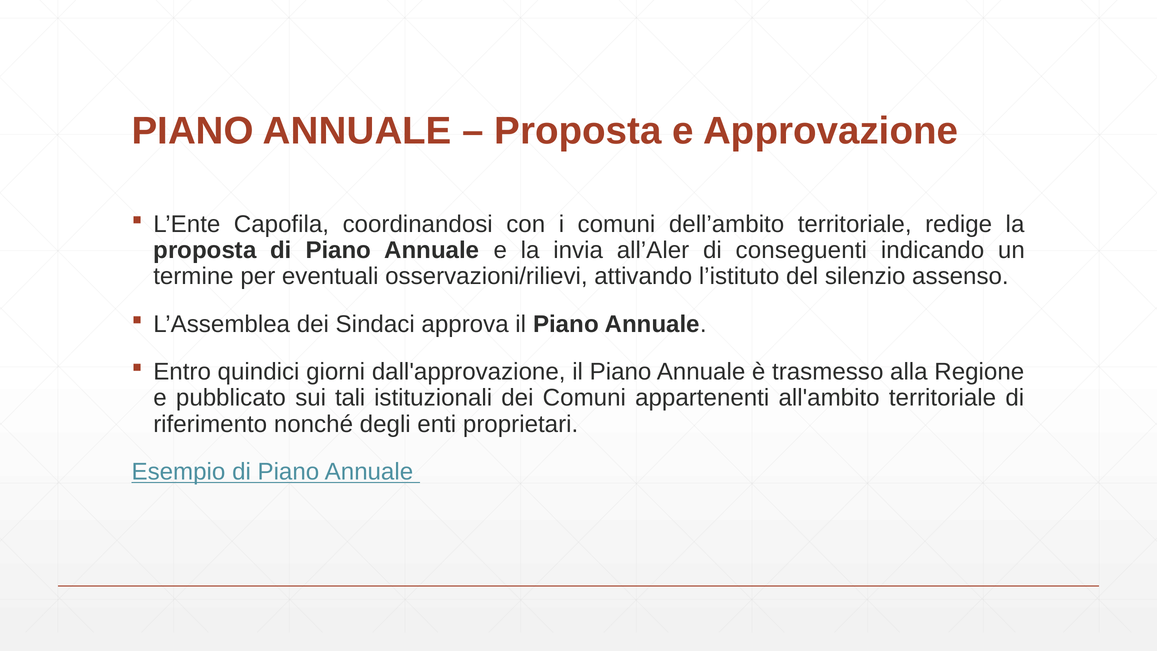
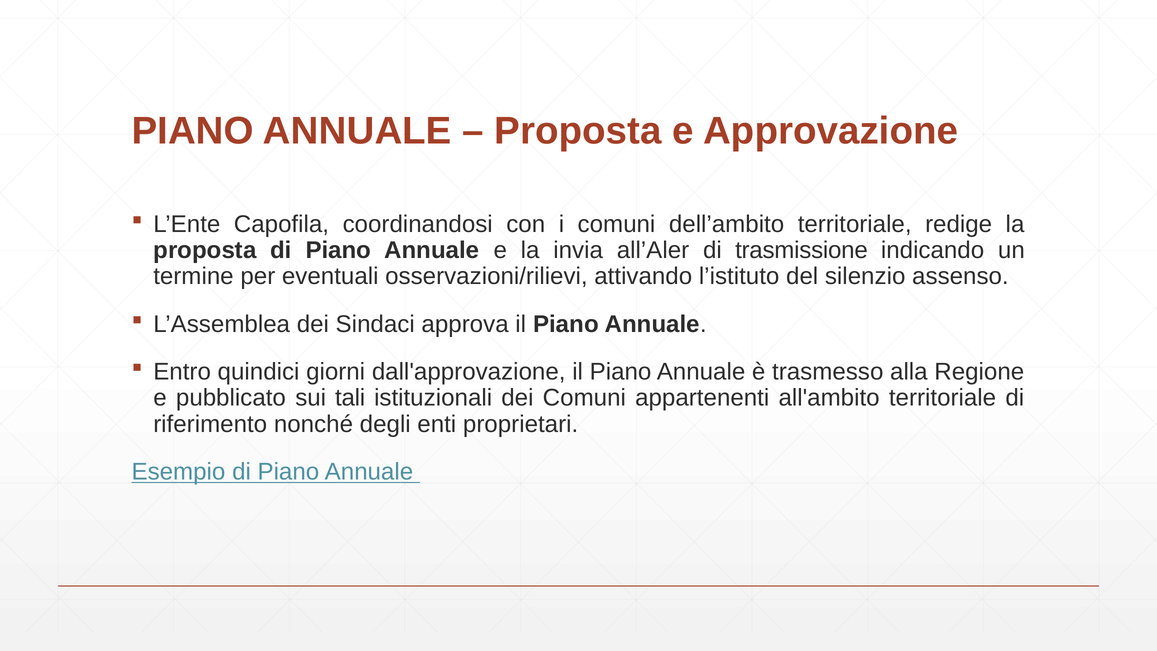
conseguenti: conseguenti -> trasmissione
